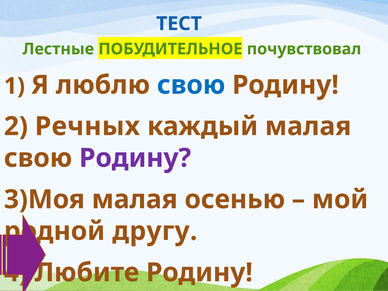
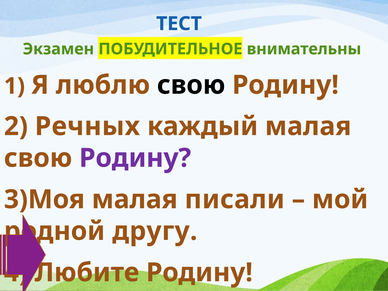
Лестные: Лестные -> Экзамен
почувствовал: почувствовал -> внимательны
свою at (191, 85) colour: blue -> black
осенью: осенью -> писали
